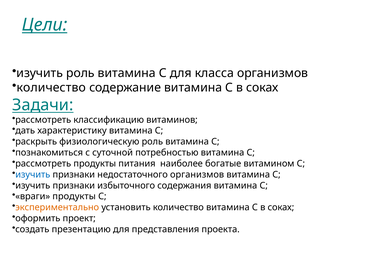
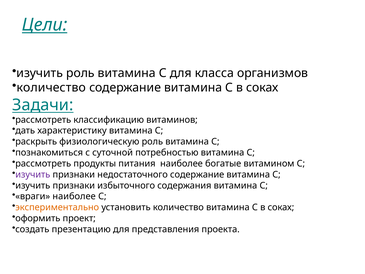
изучить at (33, 174) colour: blue -> purple
недостаточного организмов: организмов -> содержание
враги продукты: продукты -> наиболее
